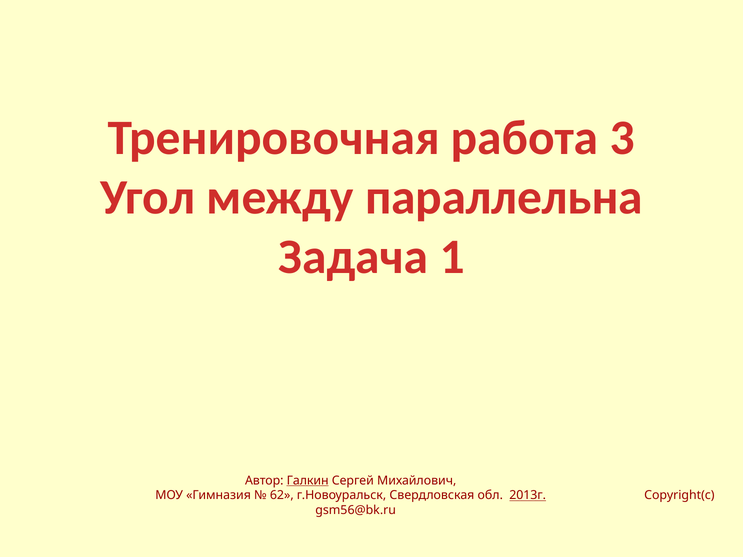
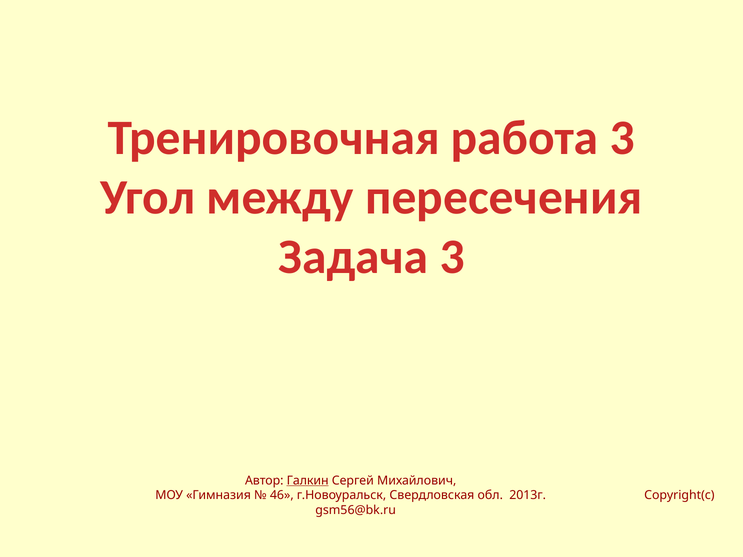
параллельна: параллельна -> пересечения
Задача 1: 1 -> 3
62: 62 -> 46
2013г underline: present -> none
